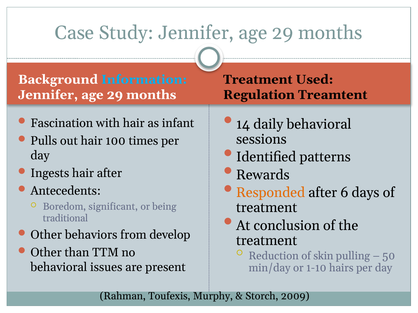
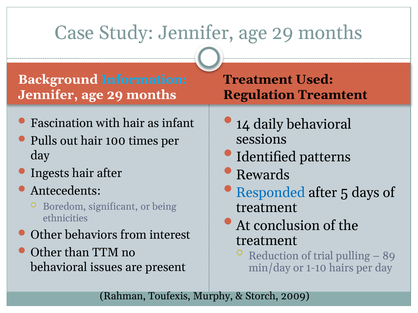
Responded colour: orange -> blue
6: 6 -> 5
traditional: traditional -> ethnicities
develop: develop -> interest
skin: skin -> trial
50: 50 -> 89
